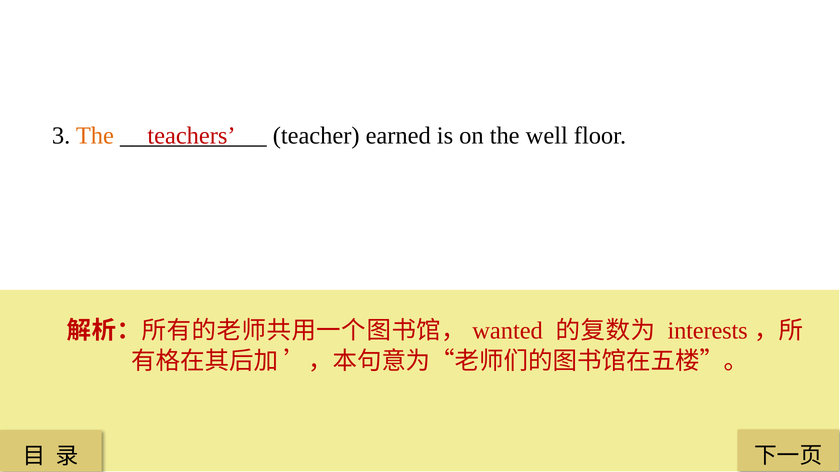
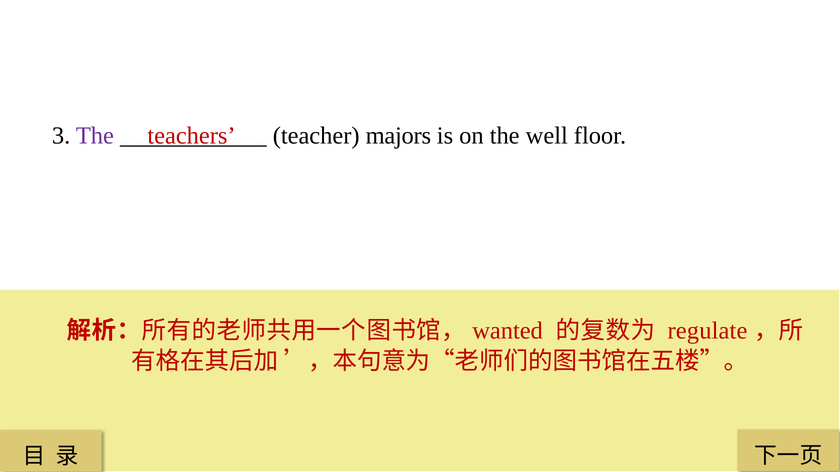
The at (95, 136) colour: orange -> purple
earned: earned -> majors
interests: interests -> regulate
